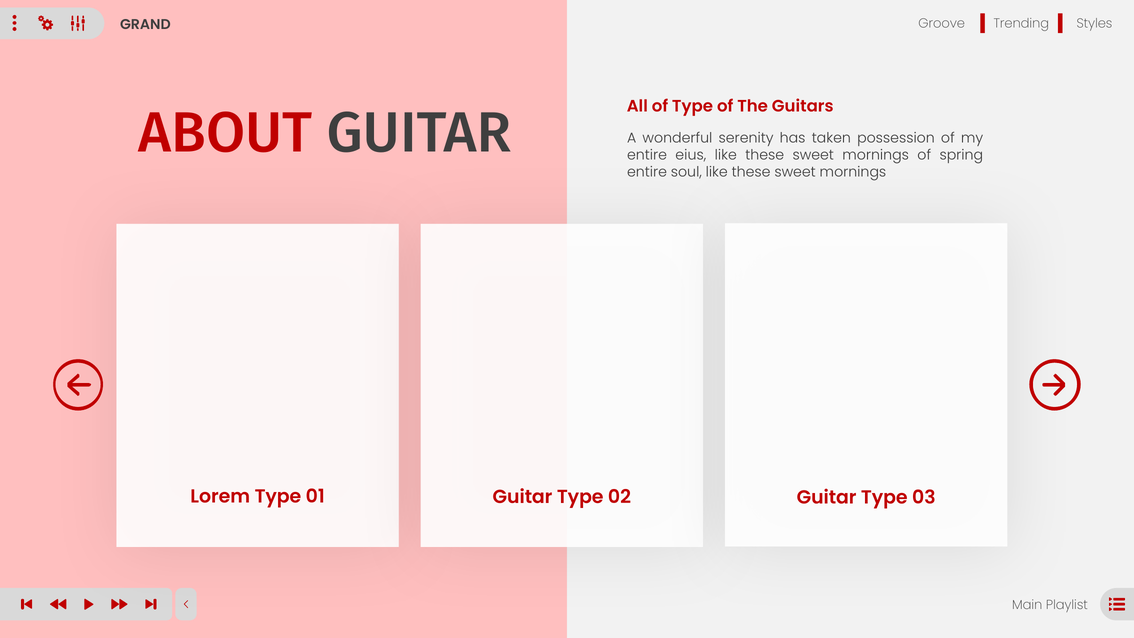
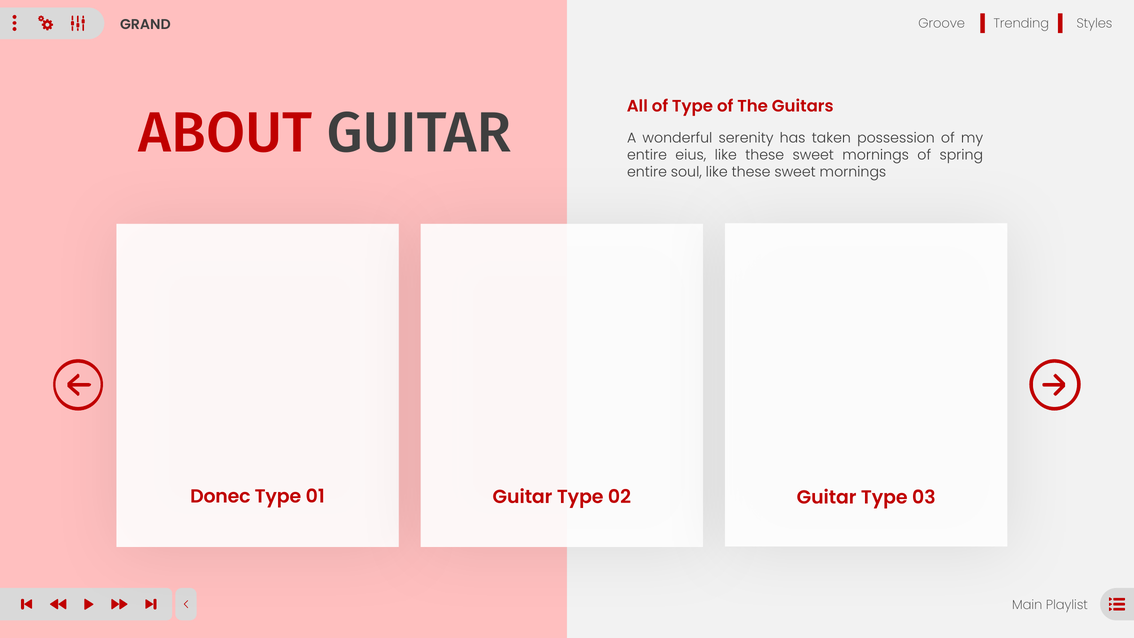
Lorem: Lorem -> Donec
